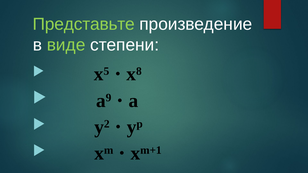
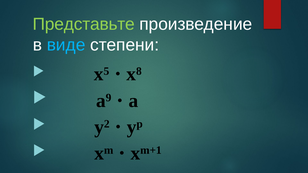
виде colour: light green -> light blue
